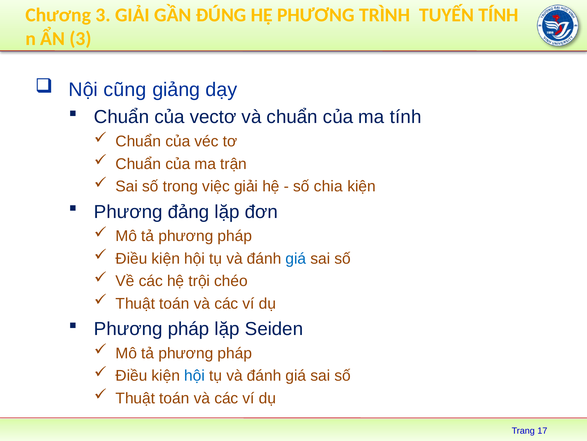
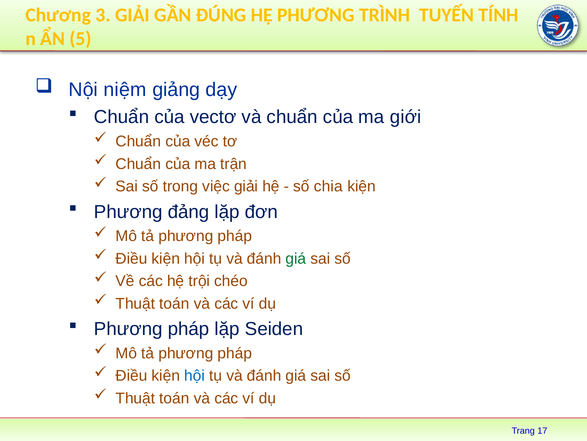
ẨN 3: 3 -> 5
cũng: cũng -> niệm
ma tính: tính -> giới
giá at (296, 258) colour: blue -> green
